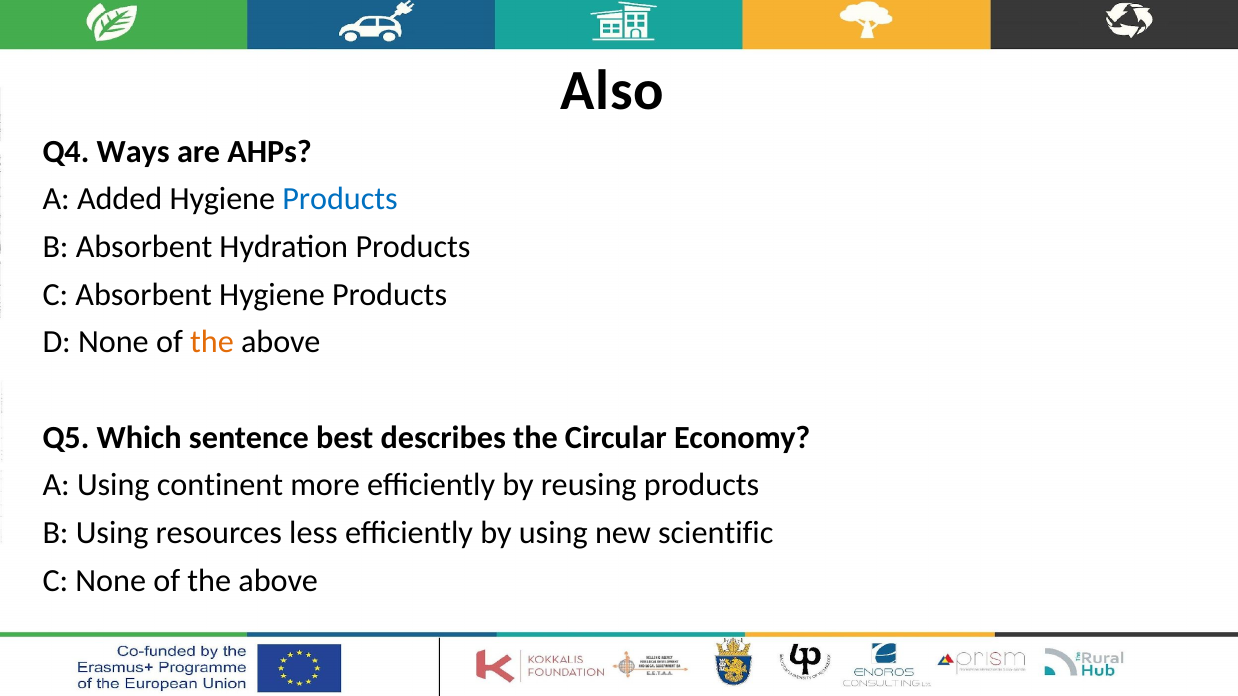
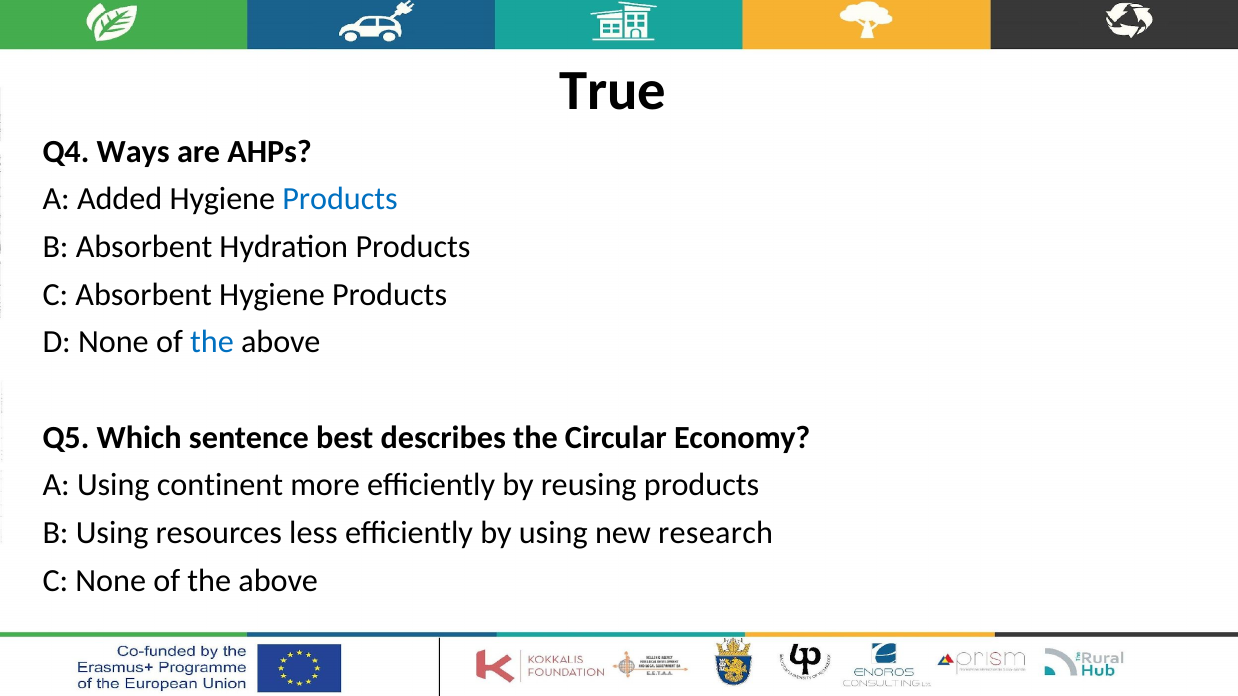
Also: Also -> True
the at (212, 342) colour: orange -> blue
scientific: scientific -> research
